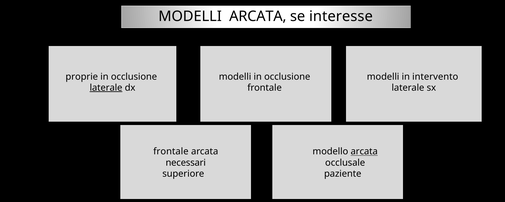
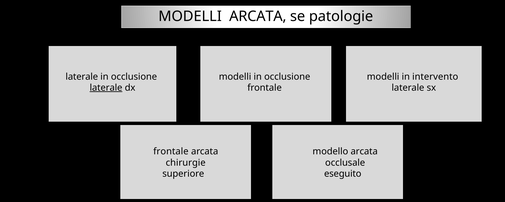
interesse: interesse -> patologie
proprie at (82, 77): proprie -> laterale
arcata at (364, 151) underline: present -> none
necessari: necessari -> chirurgie
paziente: paziente -> eseguito
